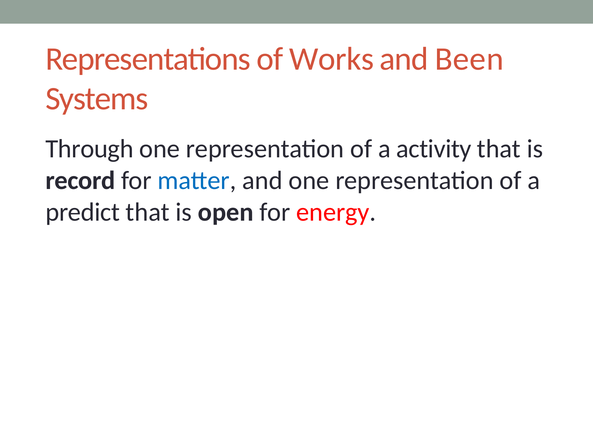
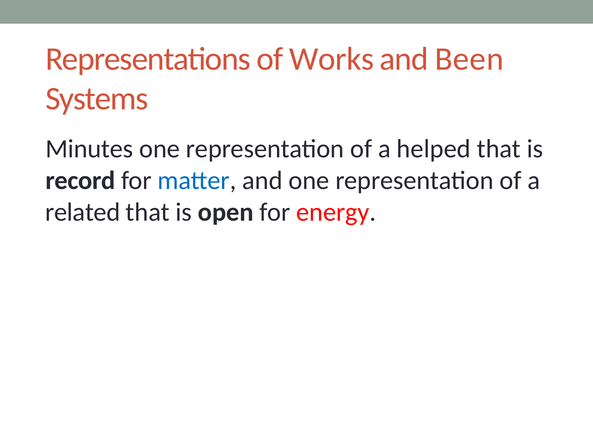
Through: Through -> Minutes
activity: activity -> helped
predict: predict -> related
